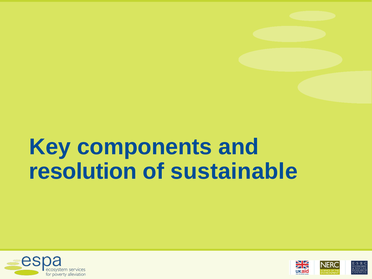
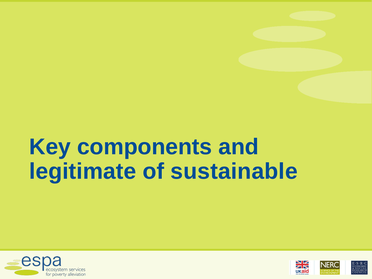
resolution: resolution -> legitimate
